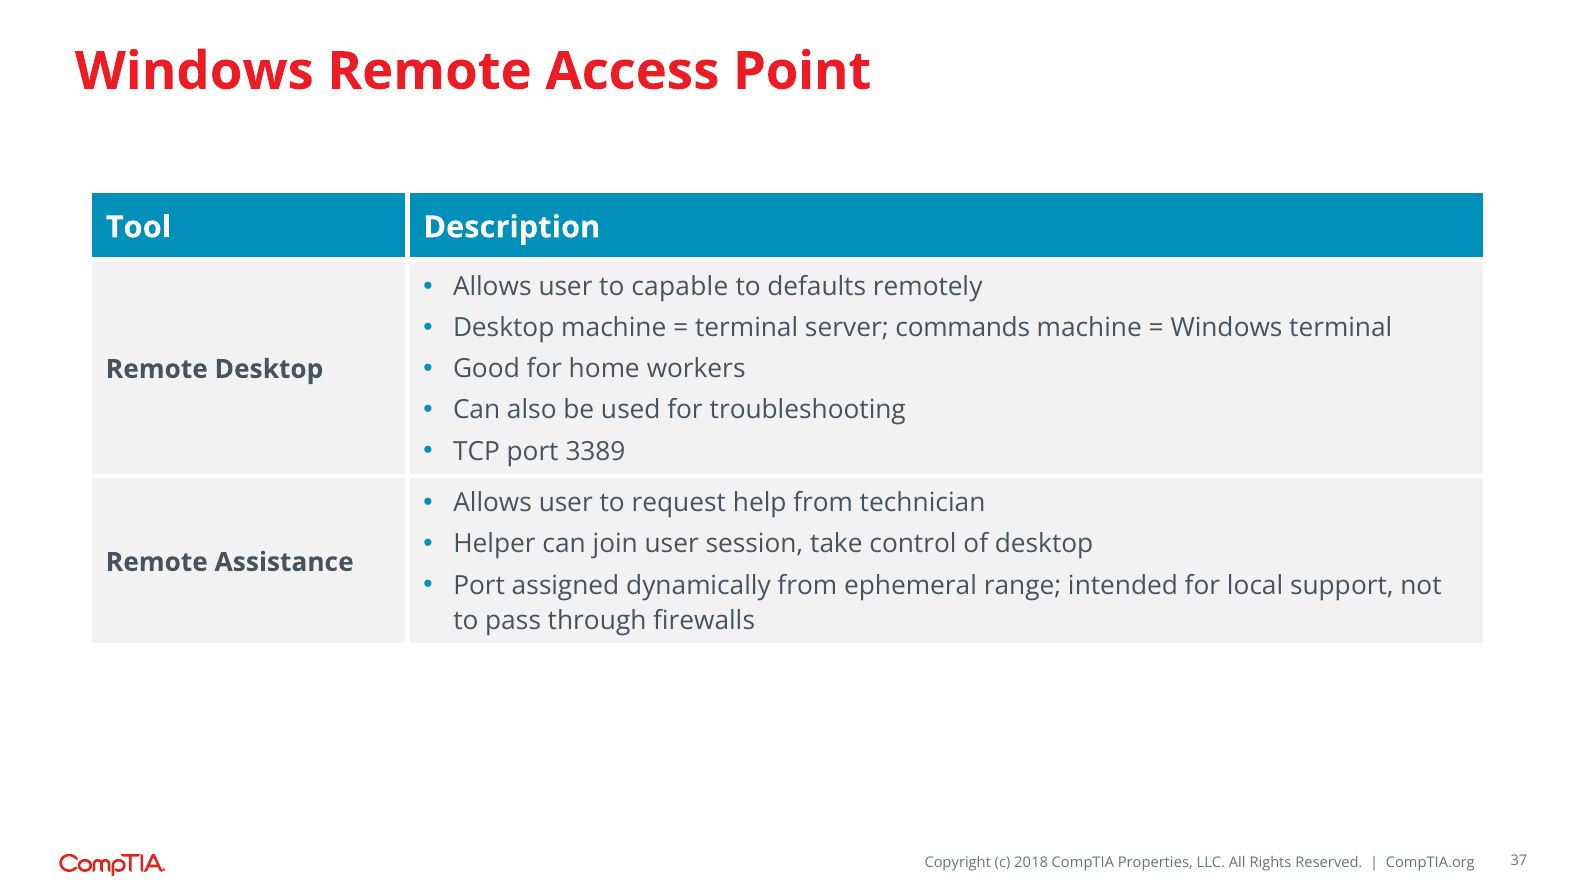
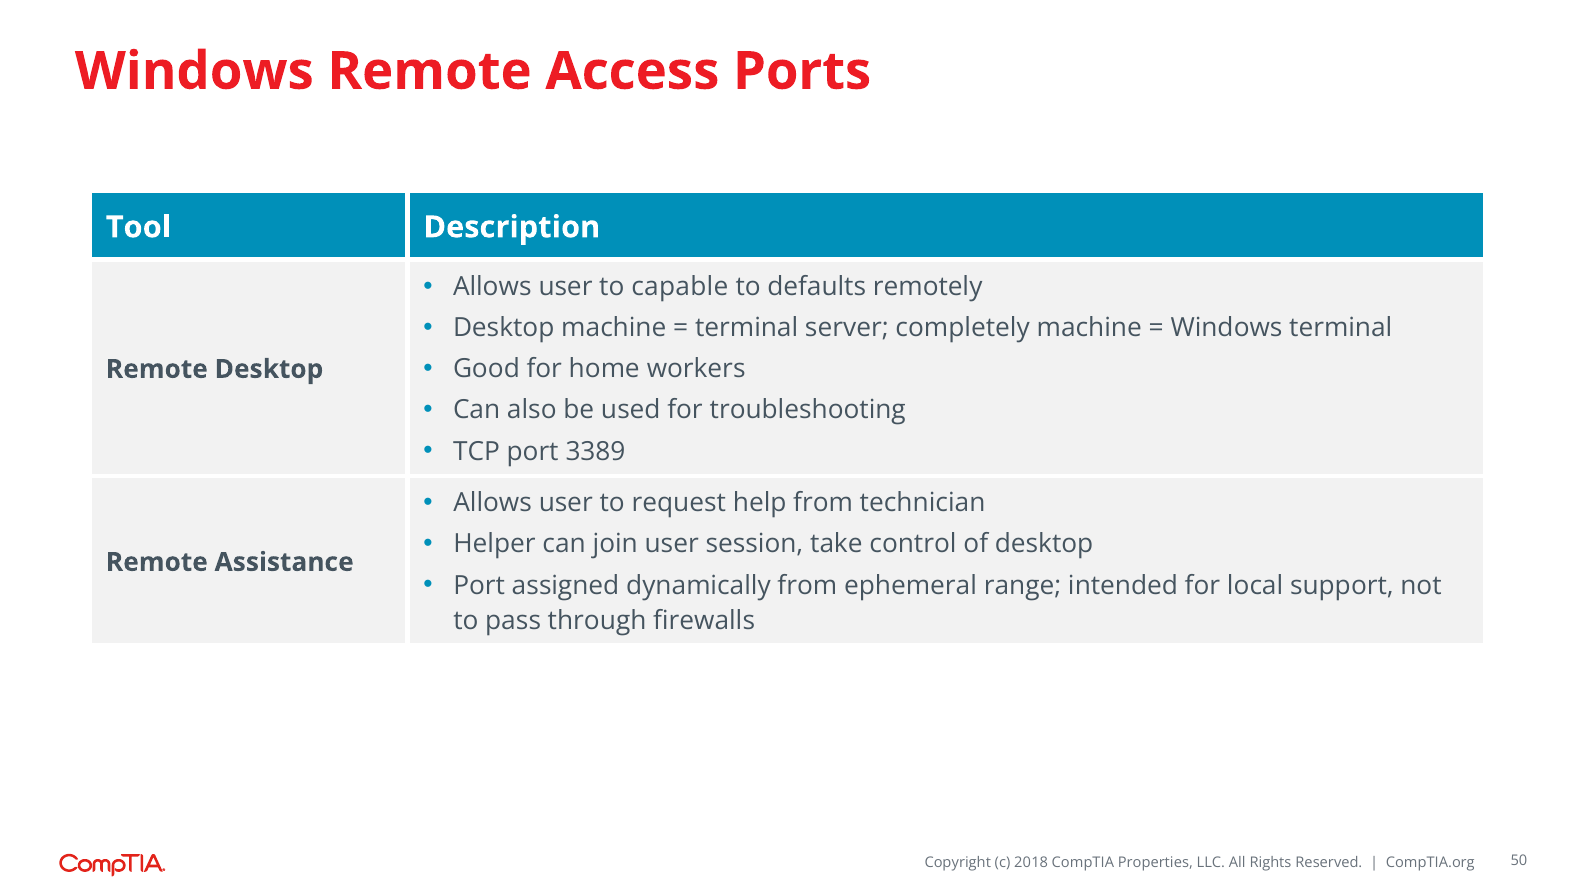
Point: Point -> Ports
commands: commands -> completely
37: 37 -> 50
